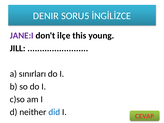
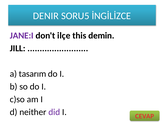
young: young -> demin
sınırları: sınırları -> tasarım
did colour: blue -> purple
